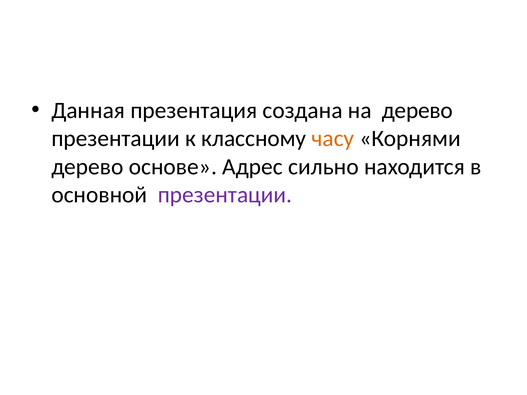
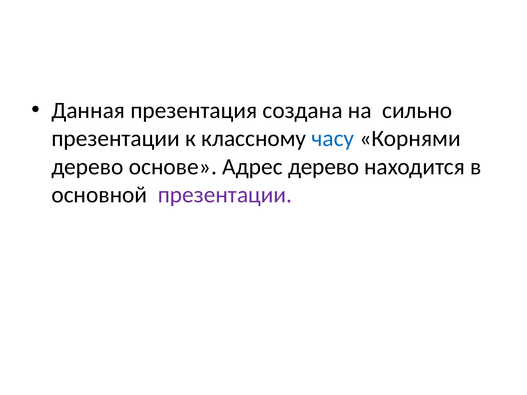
на дерево: дерево -> сильно
часу colour: orange -> blue
Адрес сильно: сильно -> дерево
